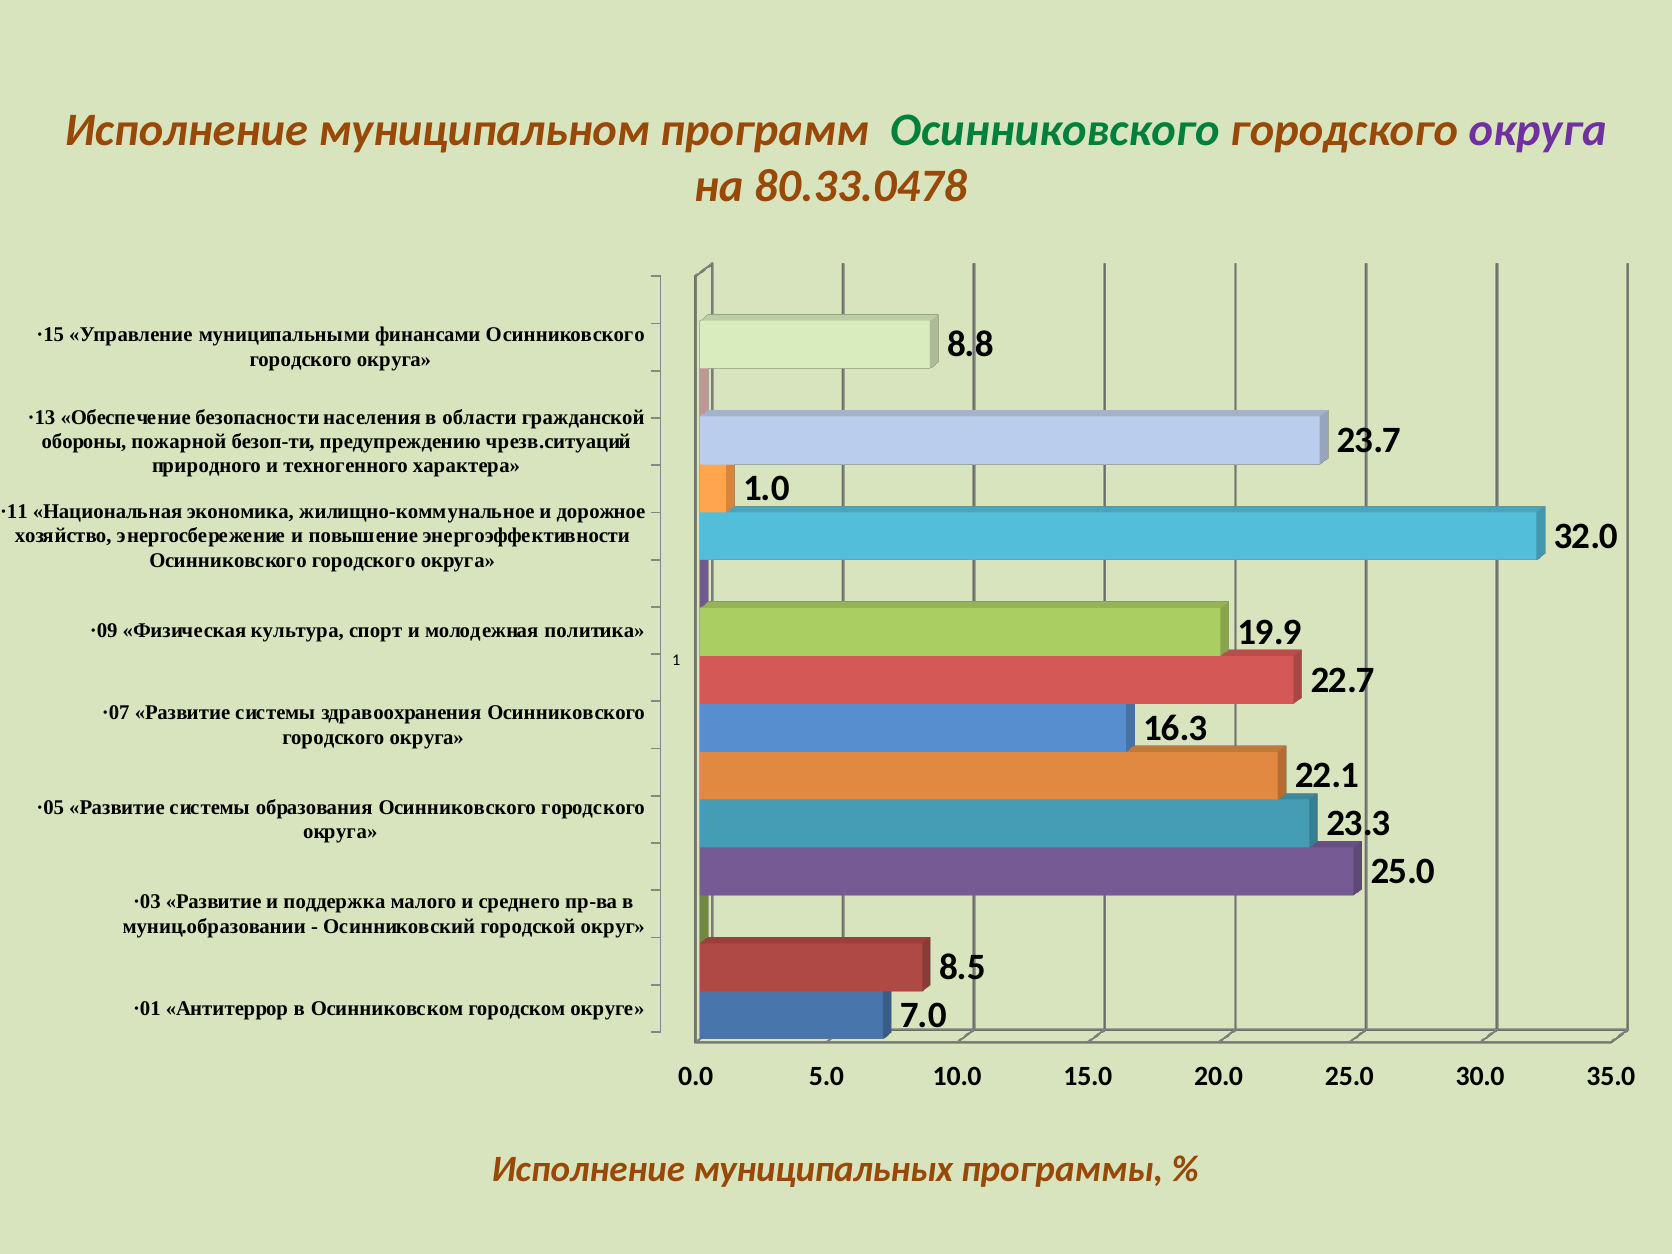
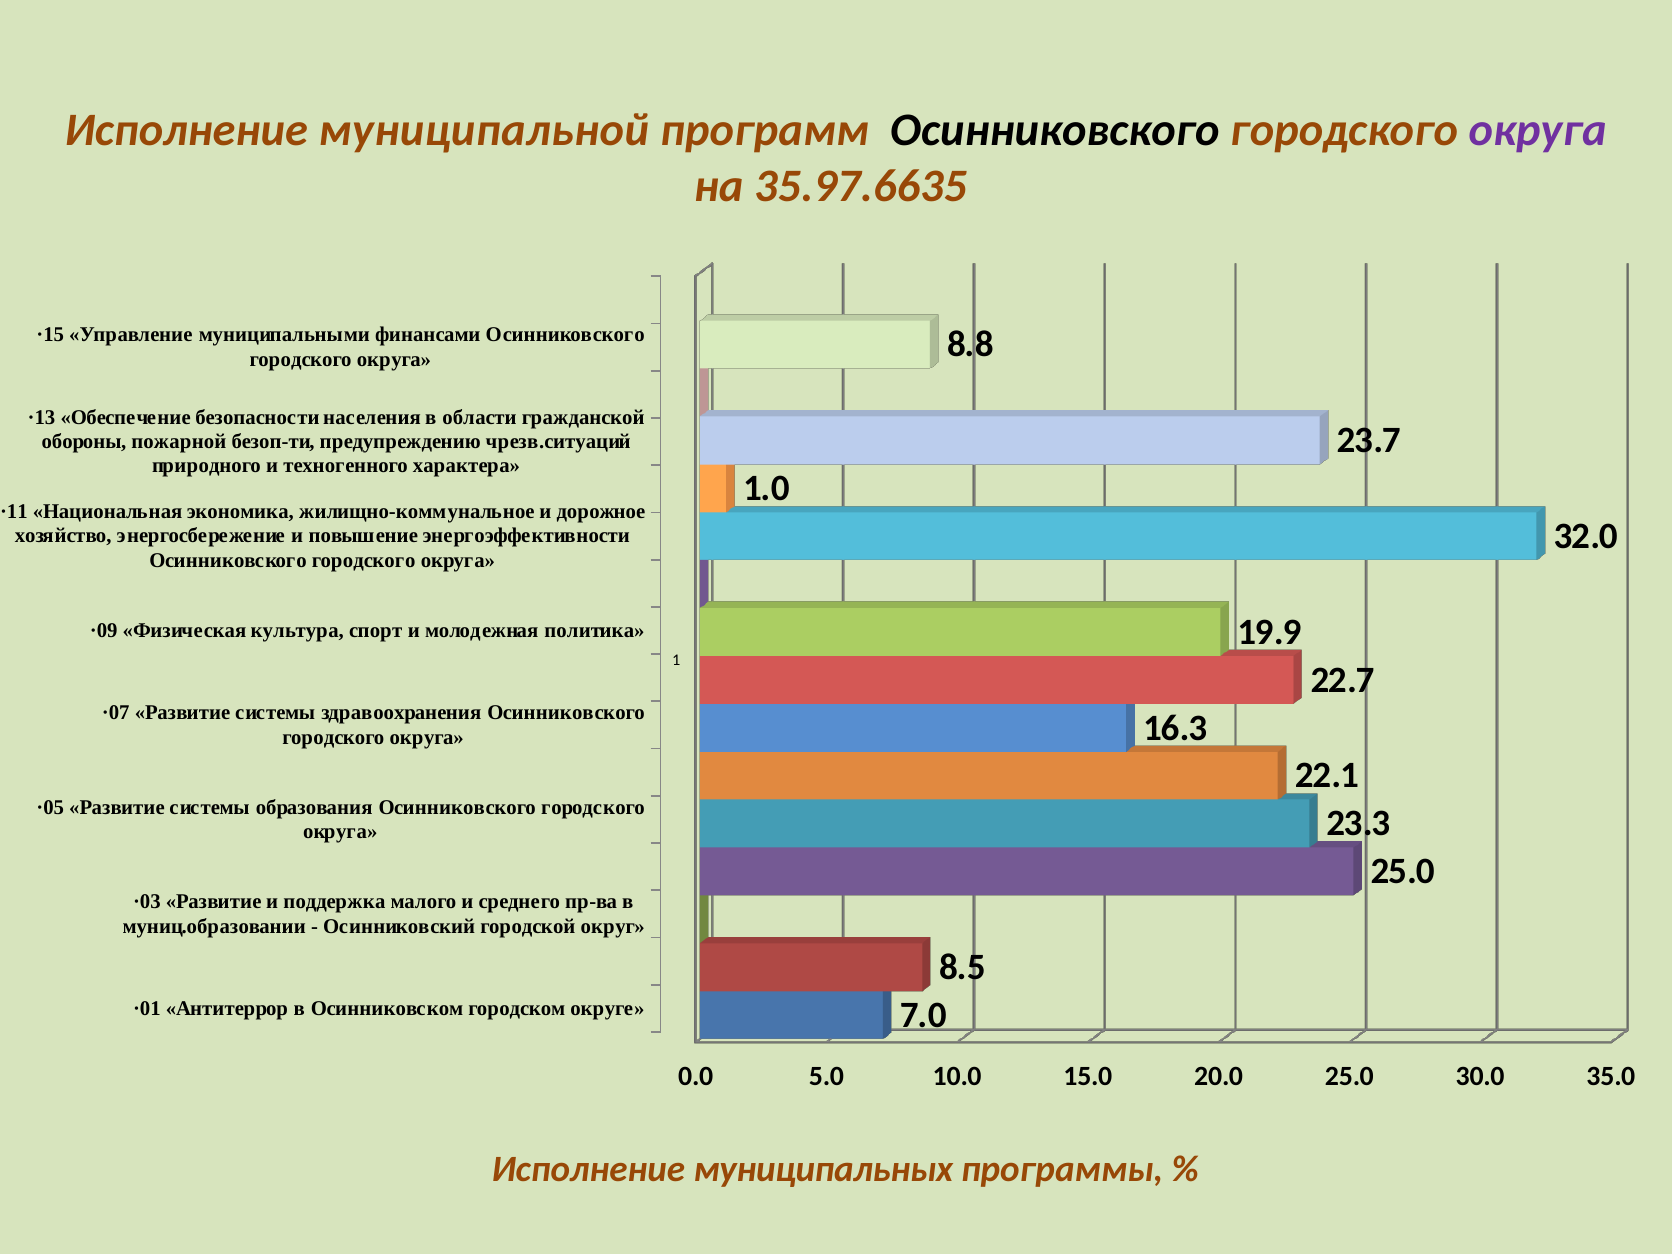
муниципальном: муниципальном -> муниципальной
Осинниковского at (1055, 130) colour: green -> black
80.33.0478: 80.33.0478 -> 35.97.6635
